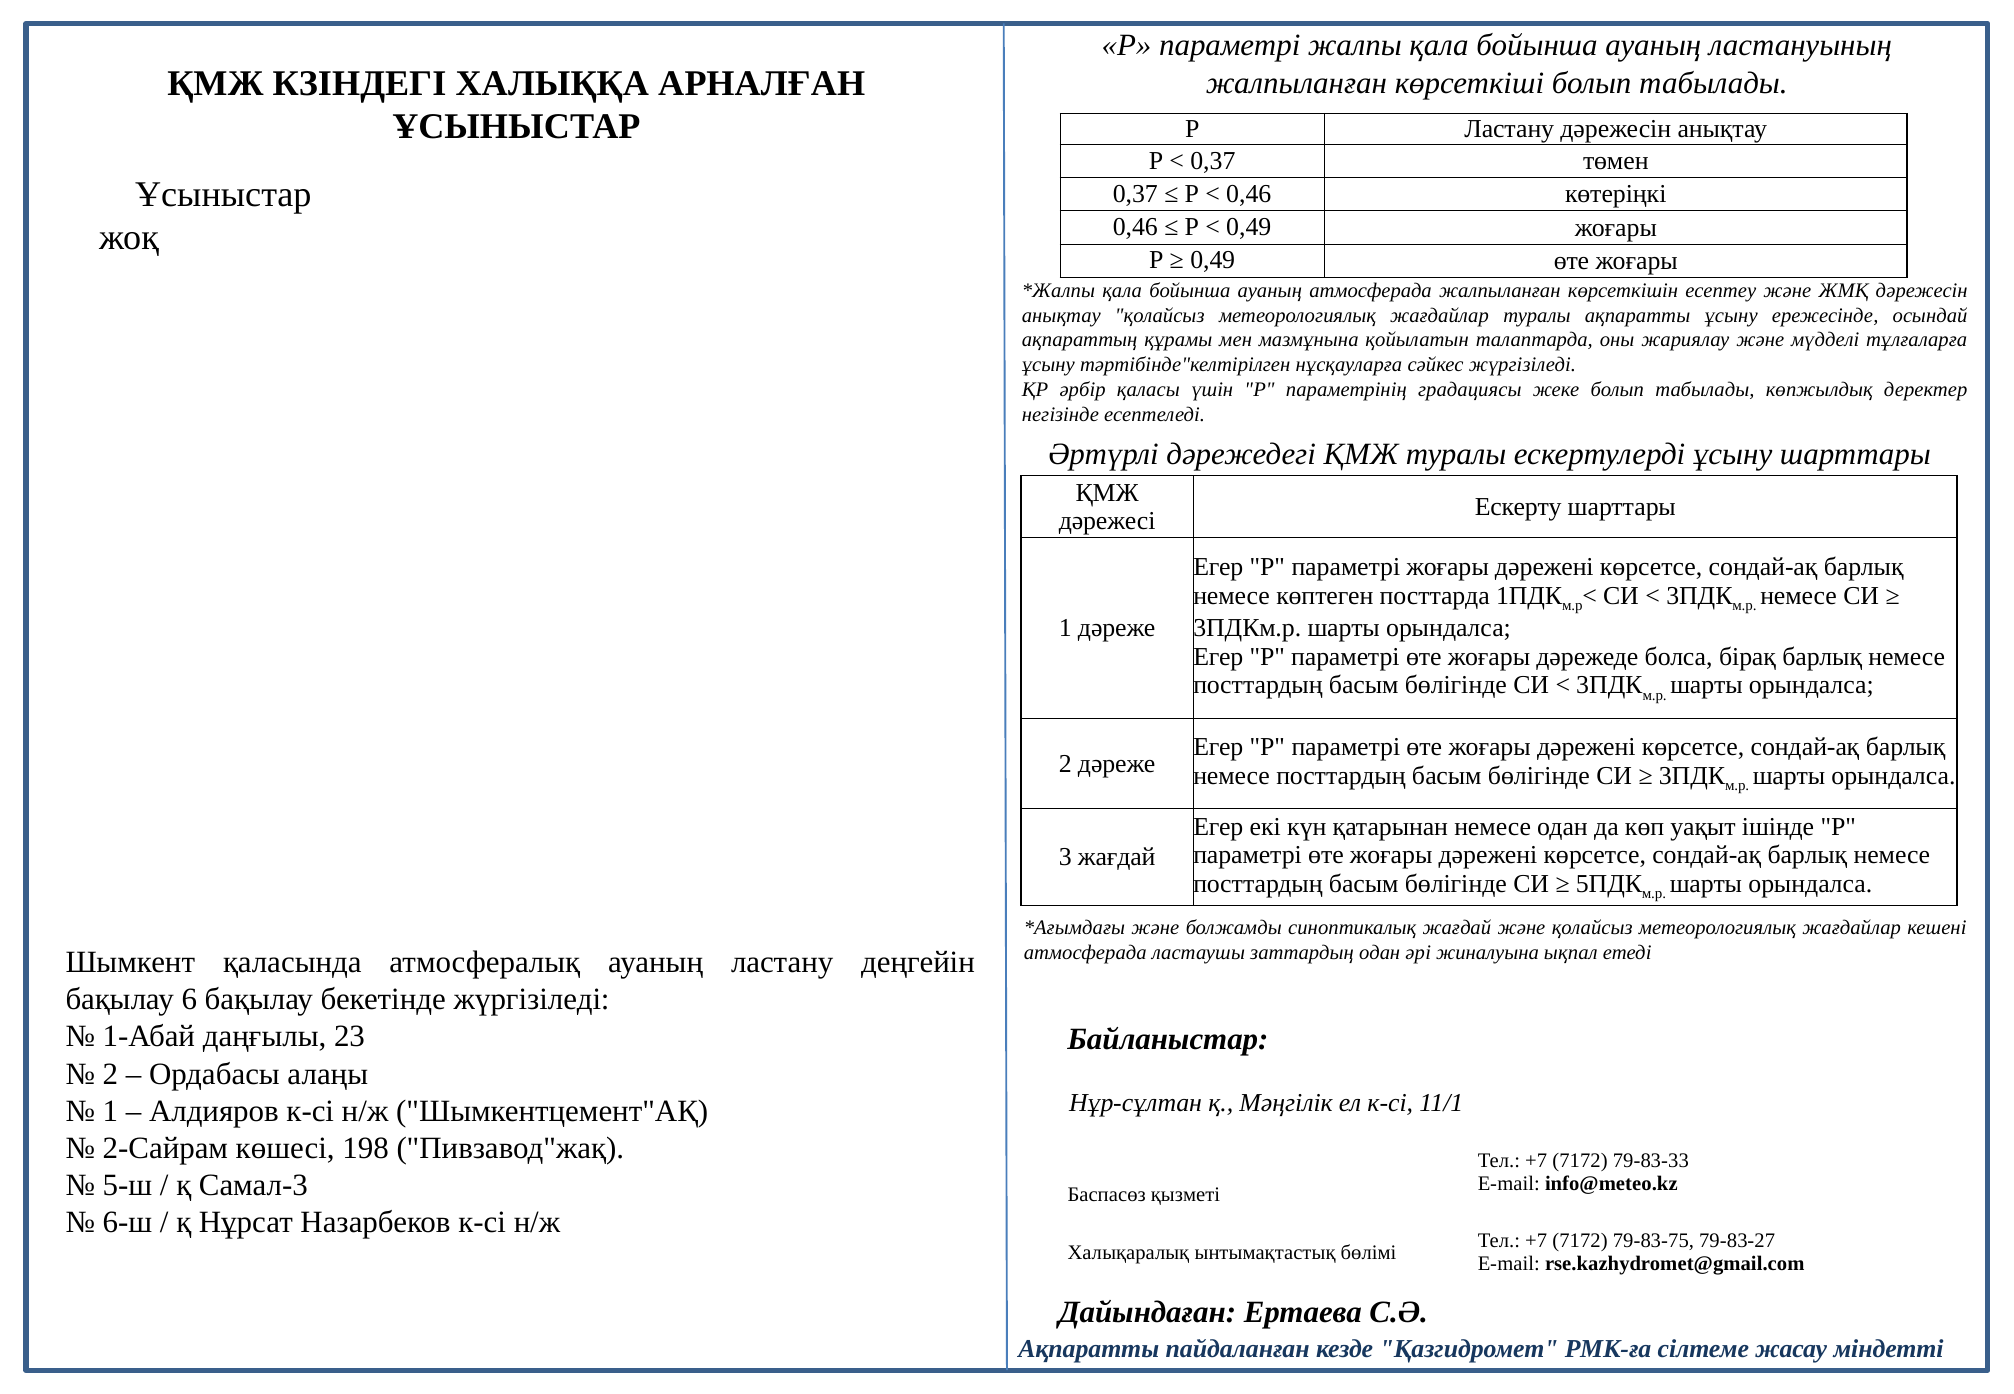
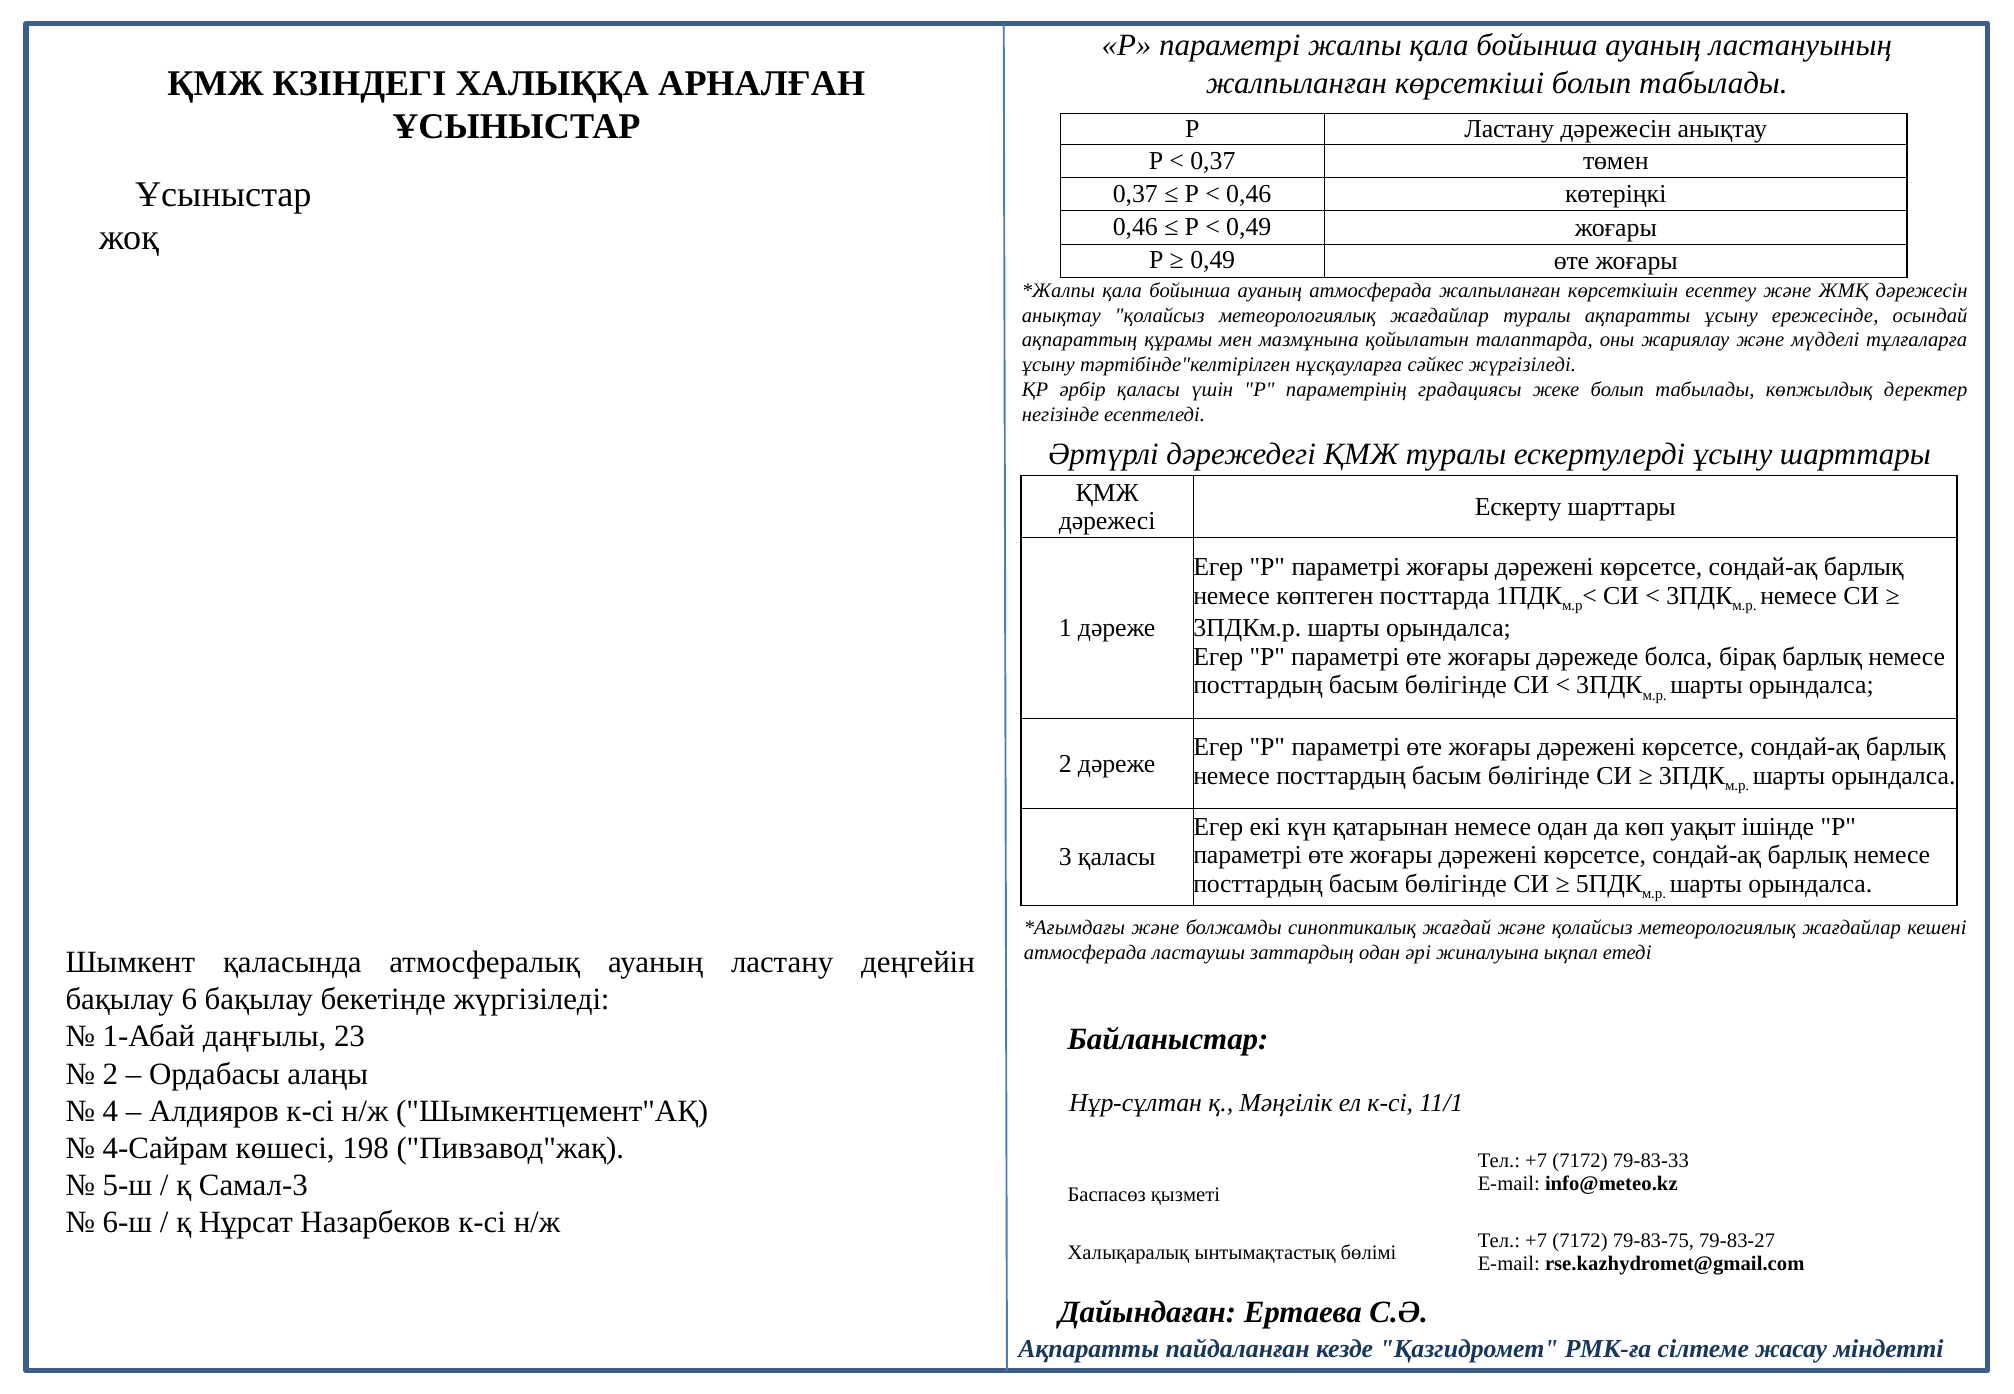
3 жағдай: жағдай -> қаласы
1 at (110, 1111): 1 -> 4
2-Сайрам: 2-Сайрам -> 4-Сайрам
